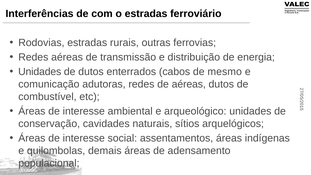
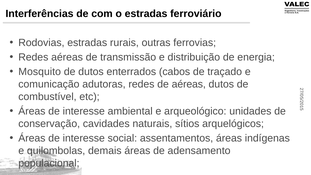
Unidades at (40, 72): Unidades -> Mosquito
mesmo: mesmo -> traçado
